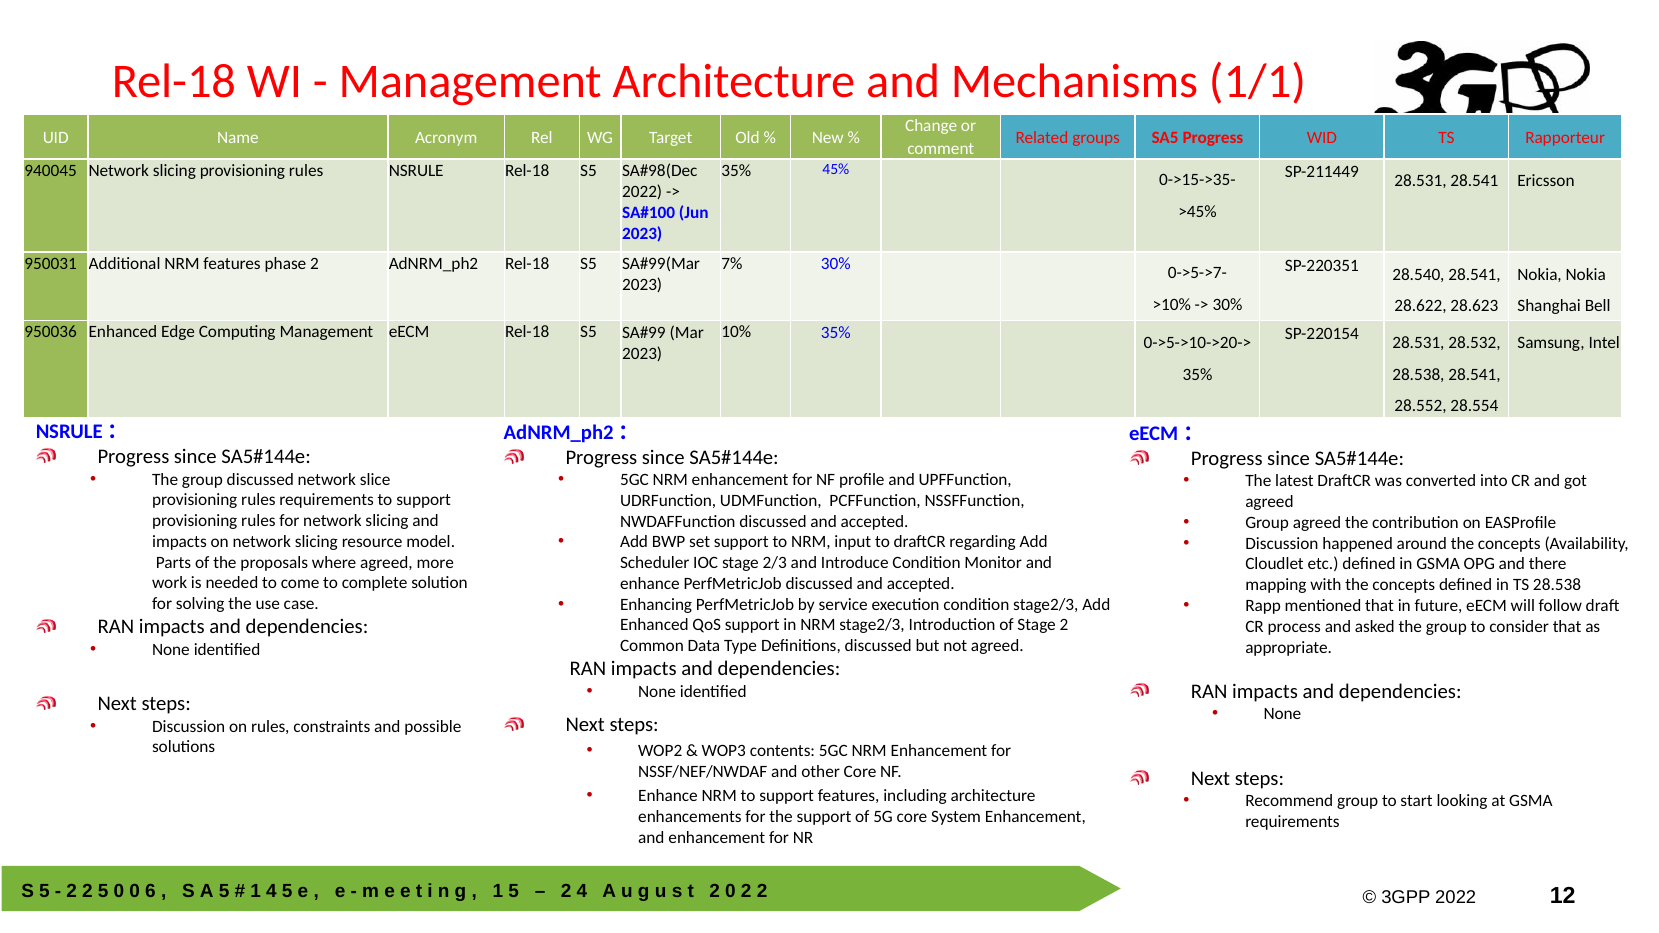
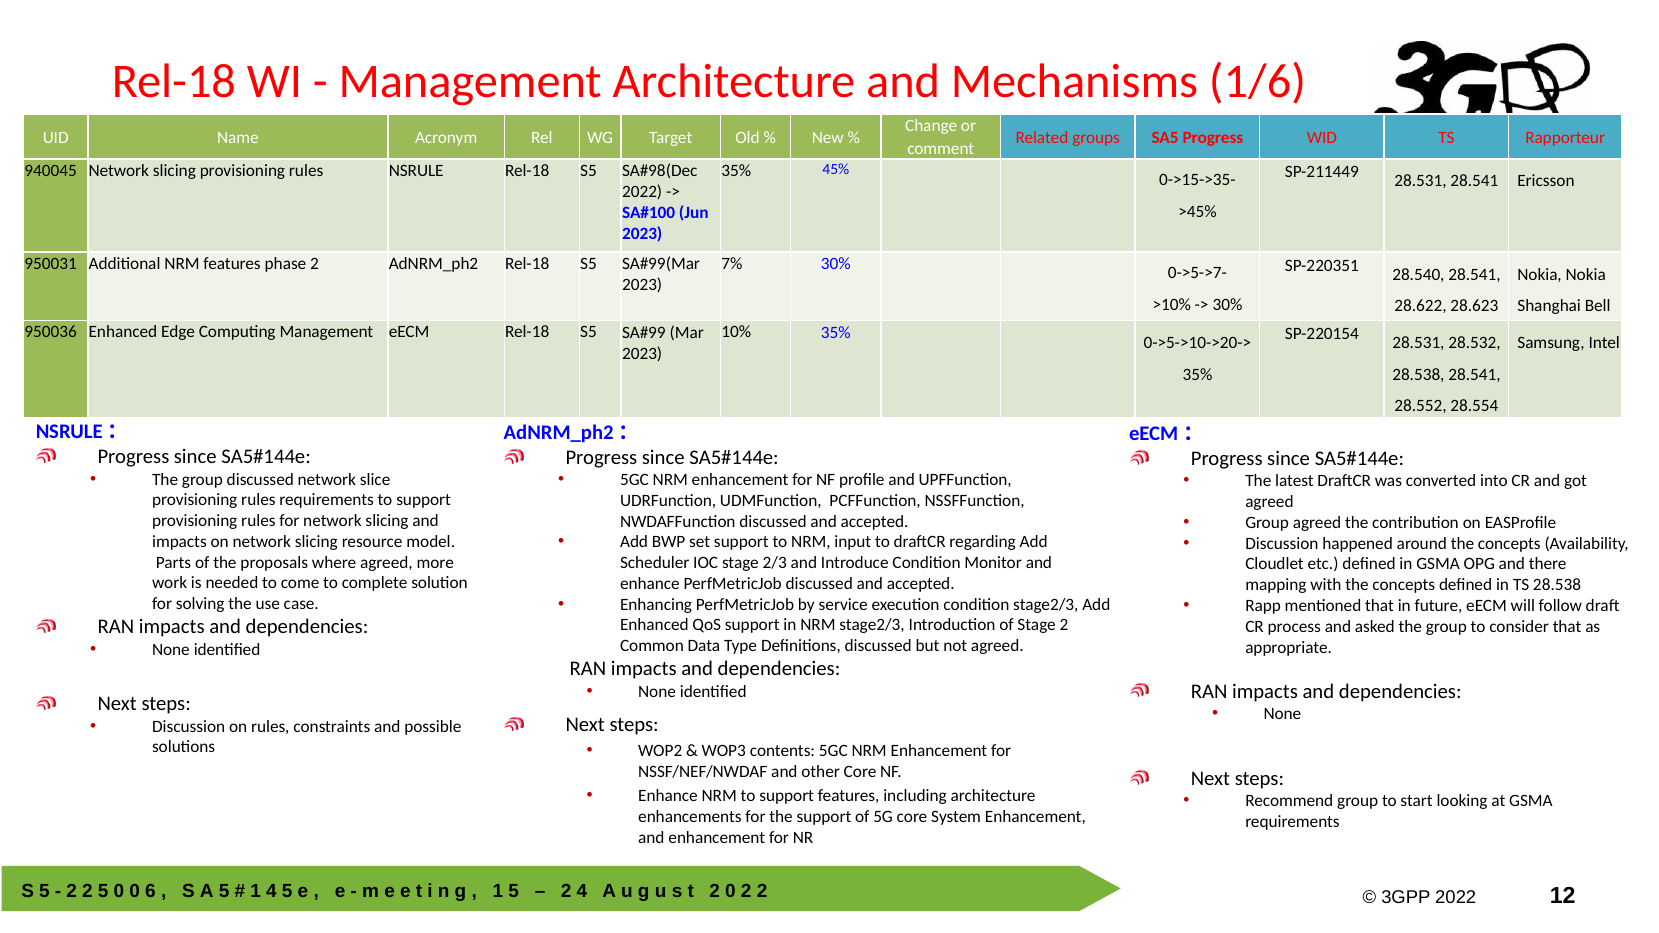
1/1: 1/1 -> 1/6
